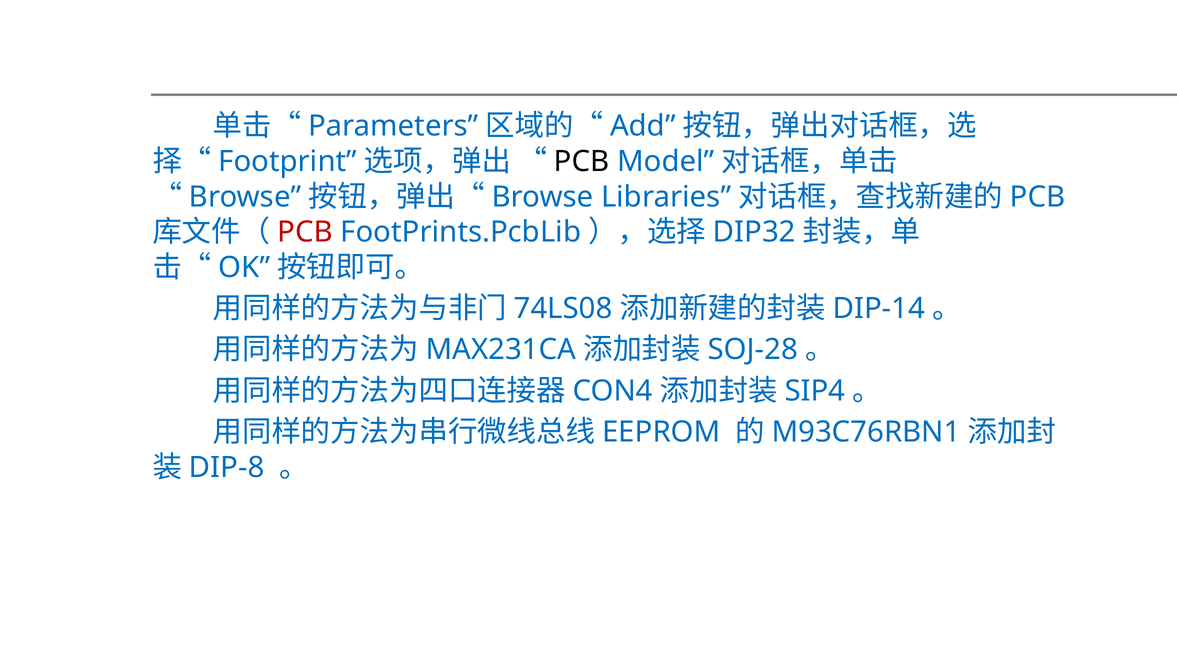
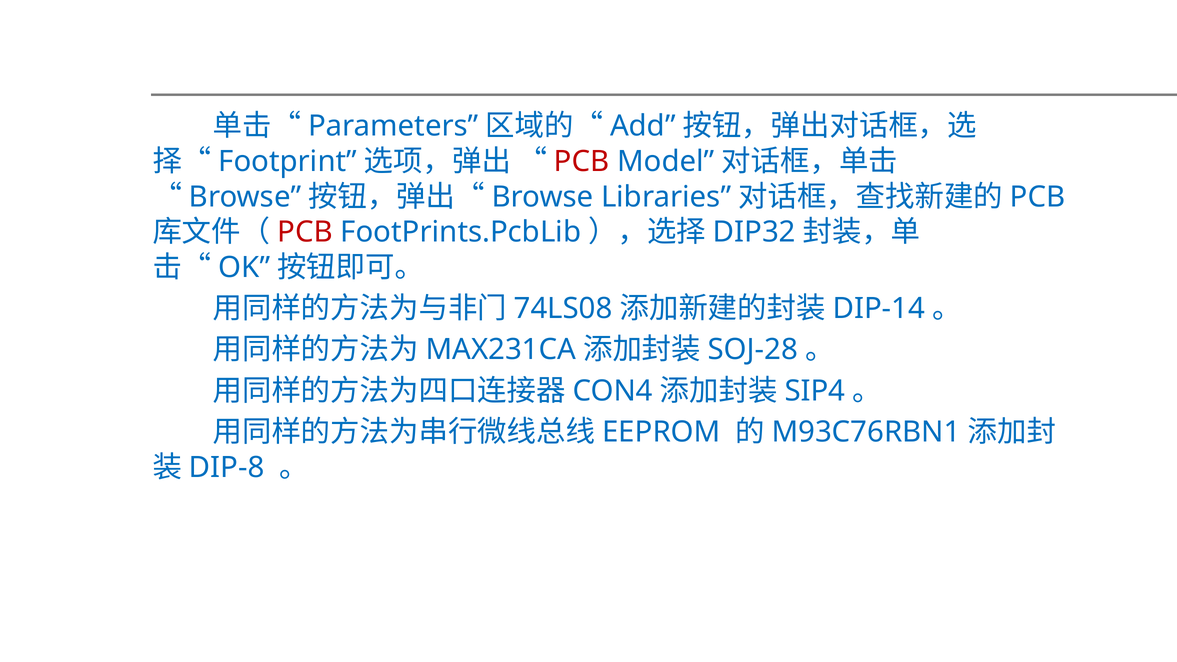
PCB at (582, 162) colour: black -> red
